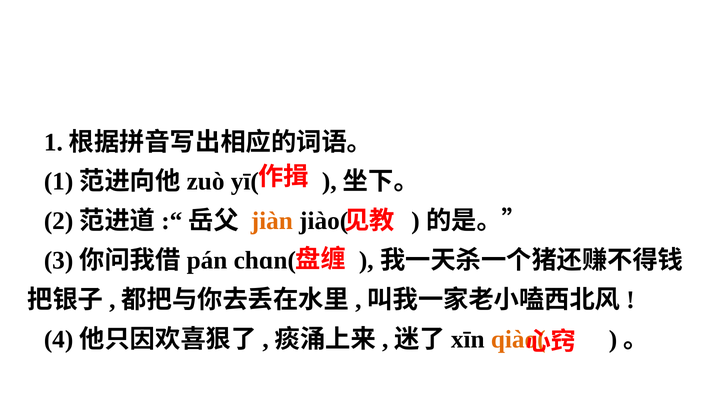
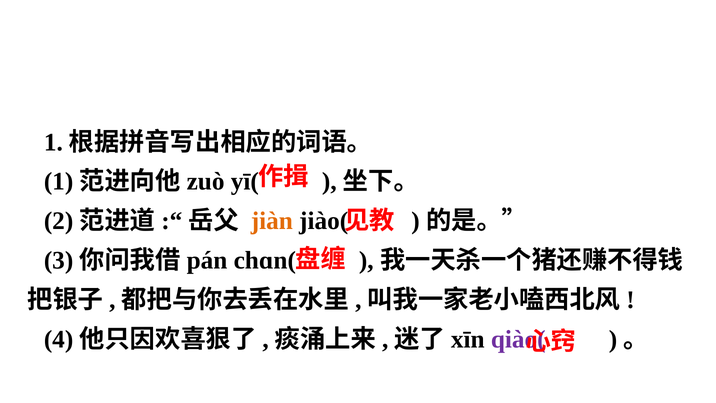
qiào( colour: orange -> purple
